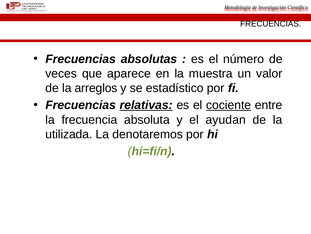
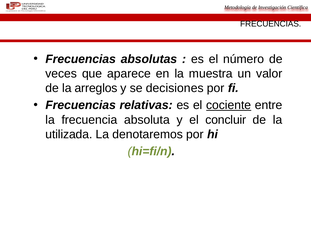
estadístico: estadístico -> decisiones
relativas underline: present -> none
ayudan: ayudan -> concluir
